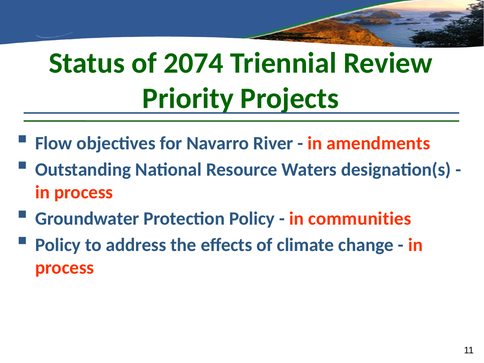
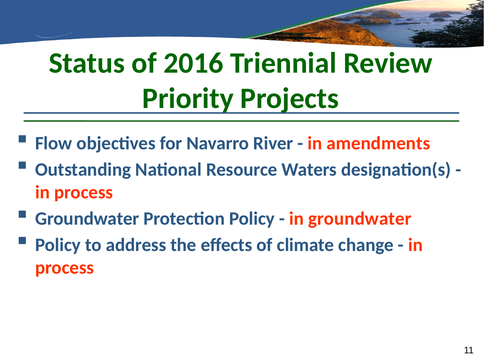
2074: 2074 -> 2016
in communities: communities -> groundwater
